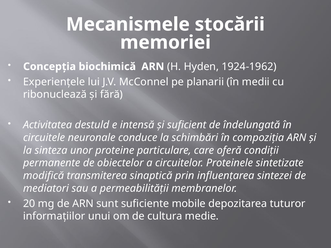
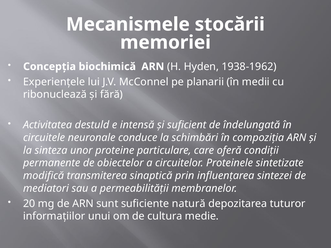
1924-1962: 1924-1962 -> 1938-1962
mobile: mobile -> natură
